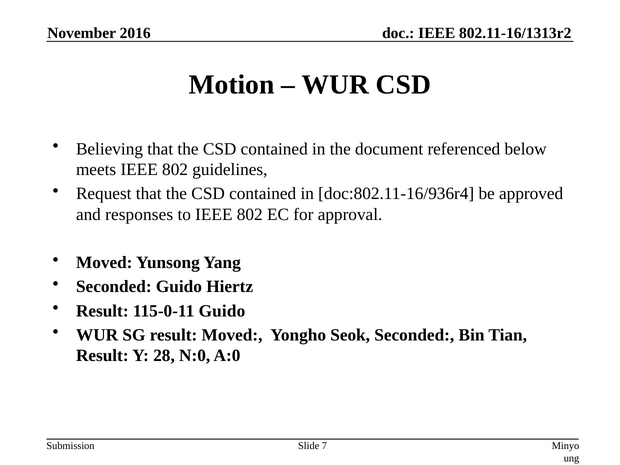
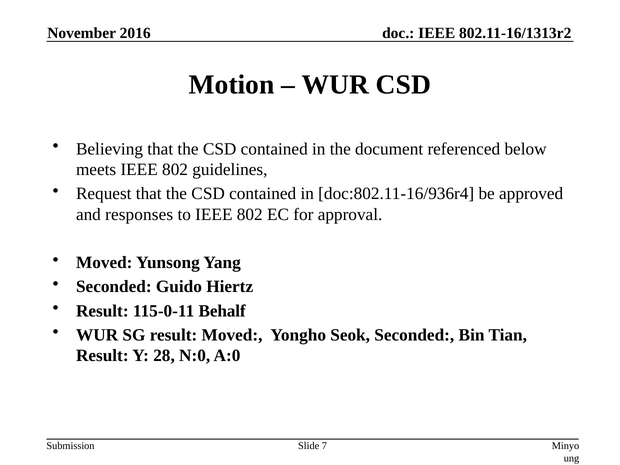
115-0-11 Guido: Guido -> Behalf
